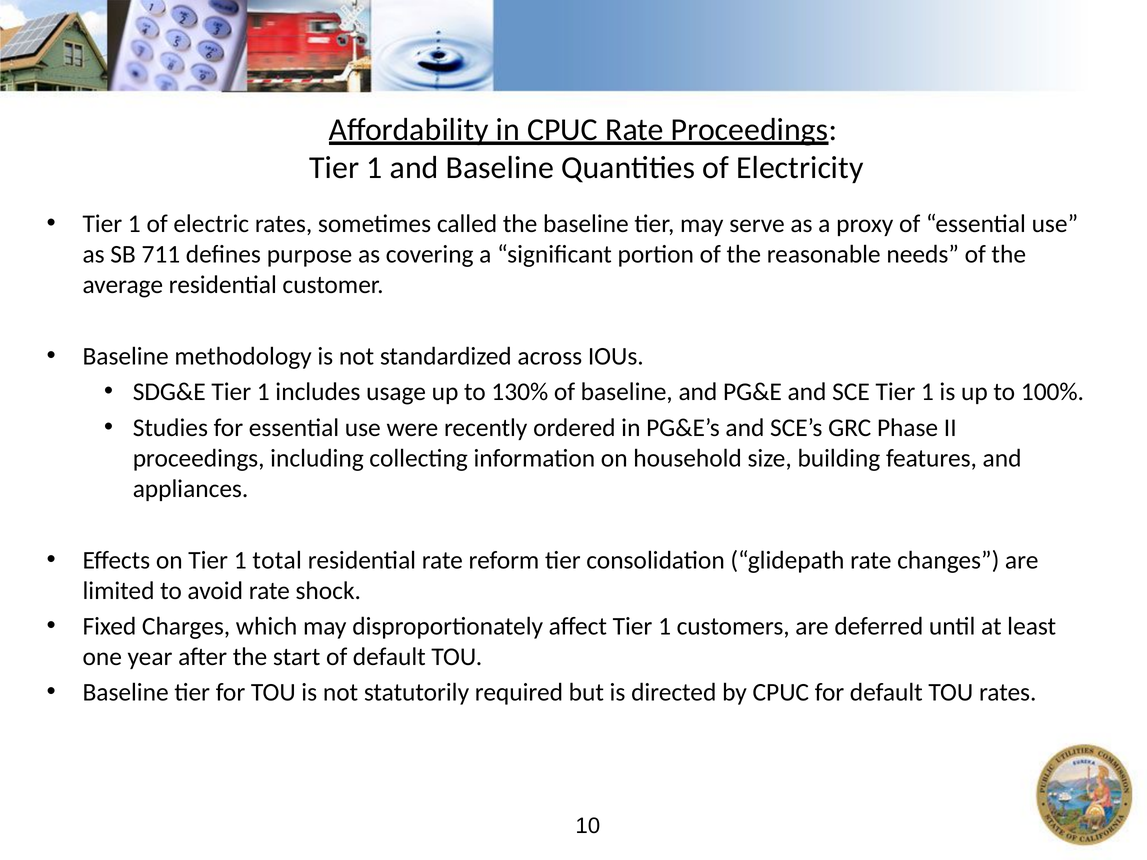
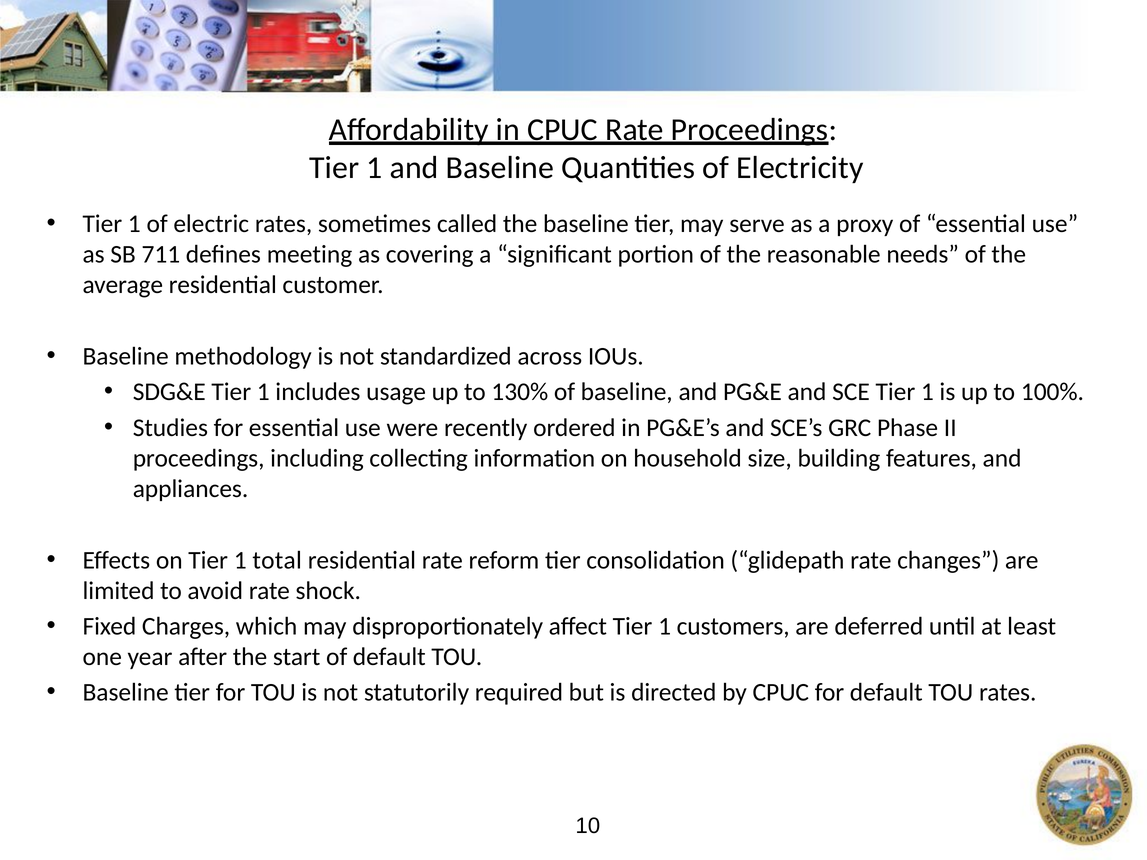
purpose: purpose -> meeting
